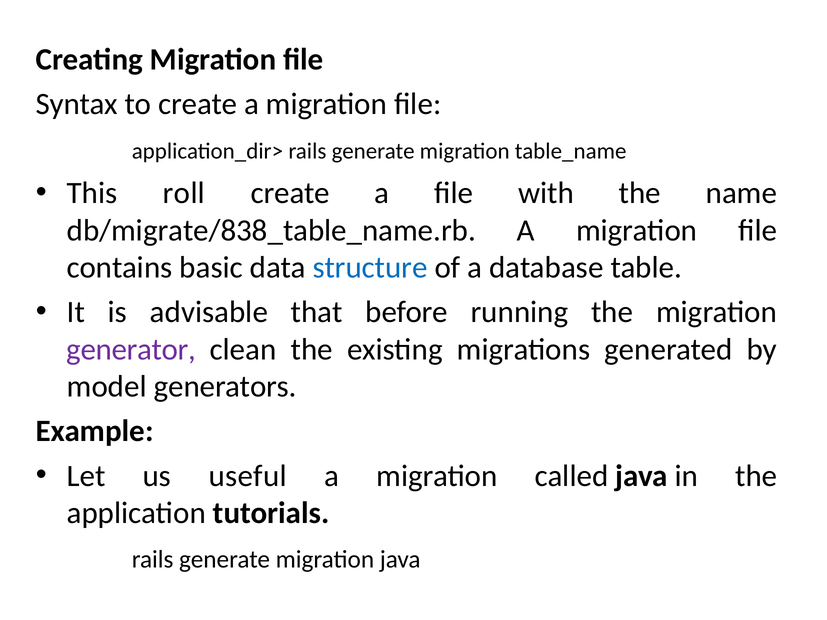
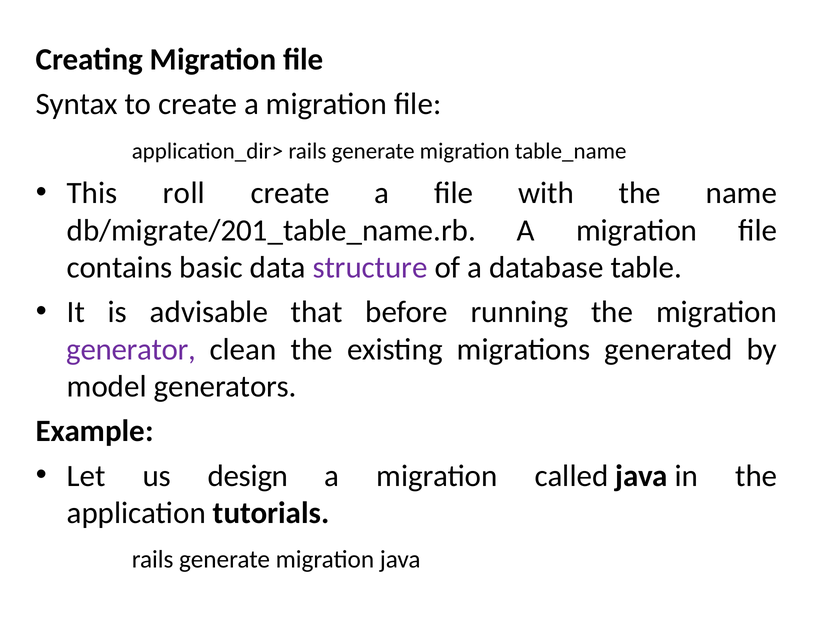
db/migrate/838_table_name.rb: db/migrate/838_table_name.rb -> db/migrate/201_table_name.rb
structure colour: blue -> purple
useful: useful -> design
